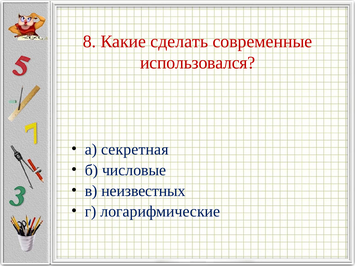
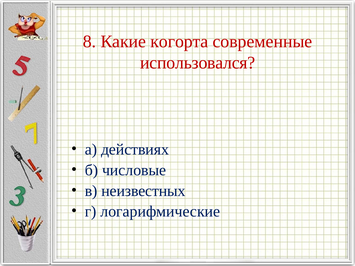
сделать: сделать -> когорта
секретная: секретная -> действиях
